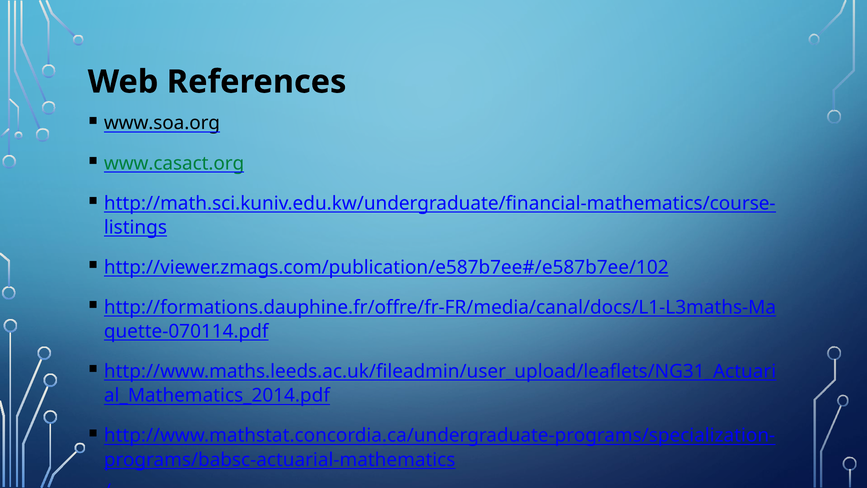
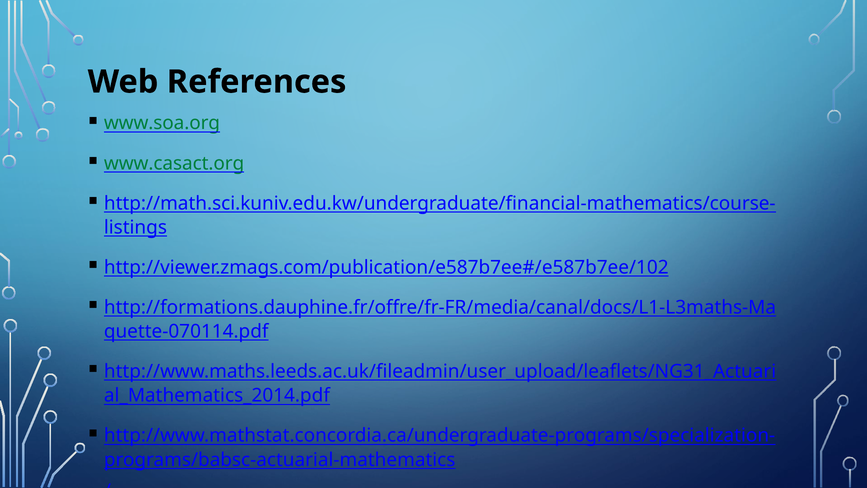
www.soa.org colour: black -> green
